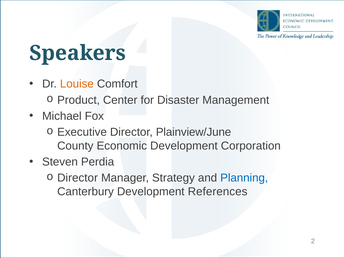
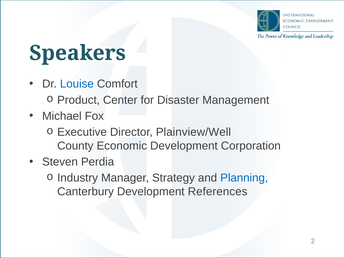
Louise colour: orange -> blue
Plainview/June: Plainview/June -> Plainview/Well
Director at (78, 178): Director -> Industry
